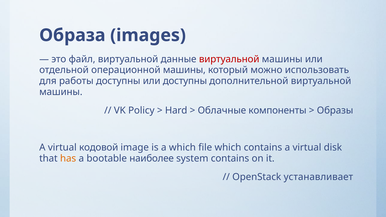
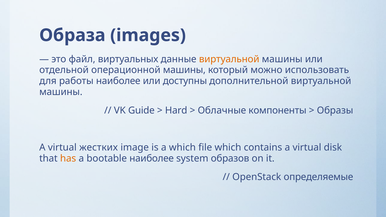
файл виртуальной: виртуальной -> виртуальных
виртуальной at (229, 59) colour: red -> orange
работы доступны: доступны -> наиболее
Policy: Policy -> Guide
кодовой: кодовой -> жестких
system contains: contains -> образов
устанавливает: устанавливает -> определяемые
